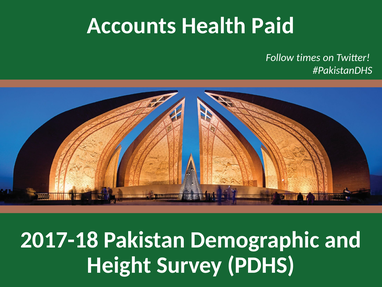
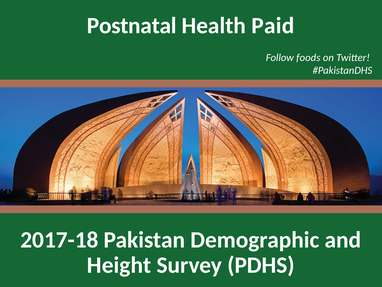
Accounts: Accounts -> Postnatal
times: times -> foods
